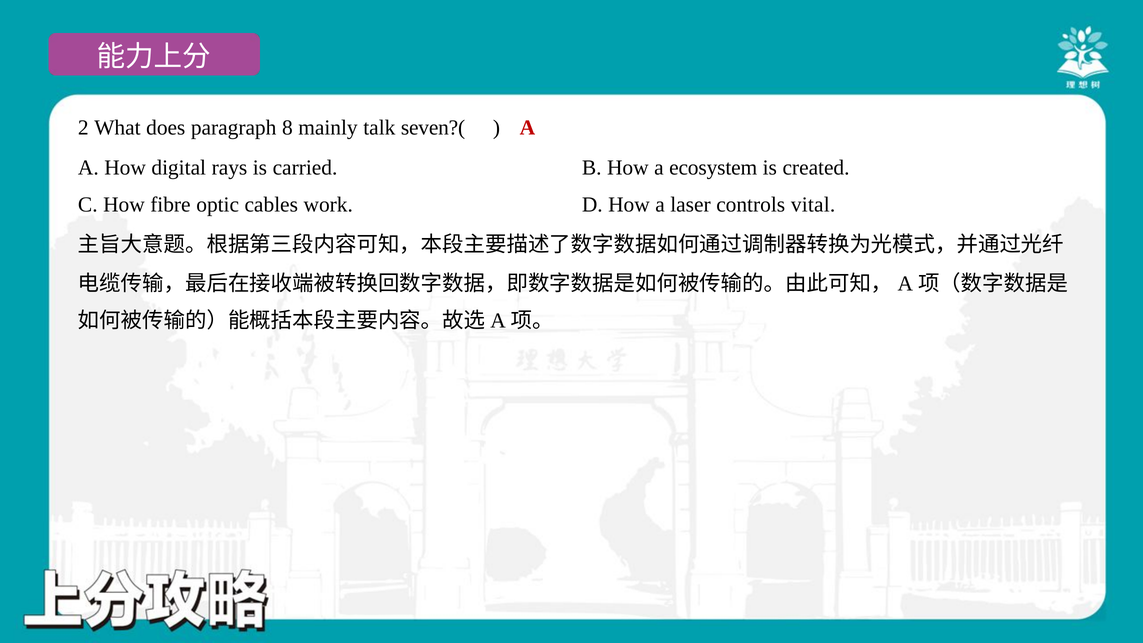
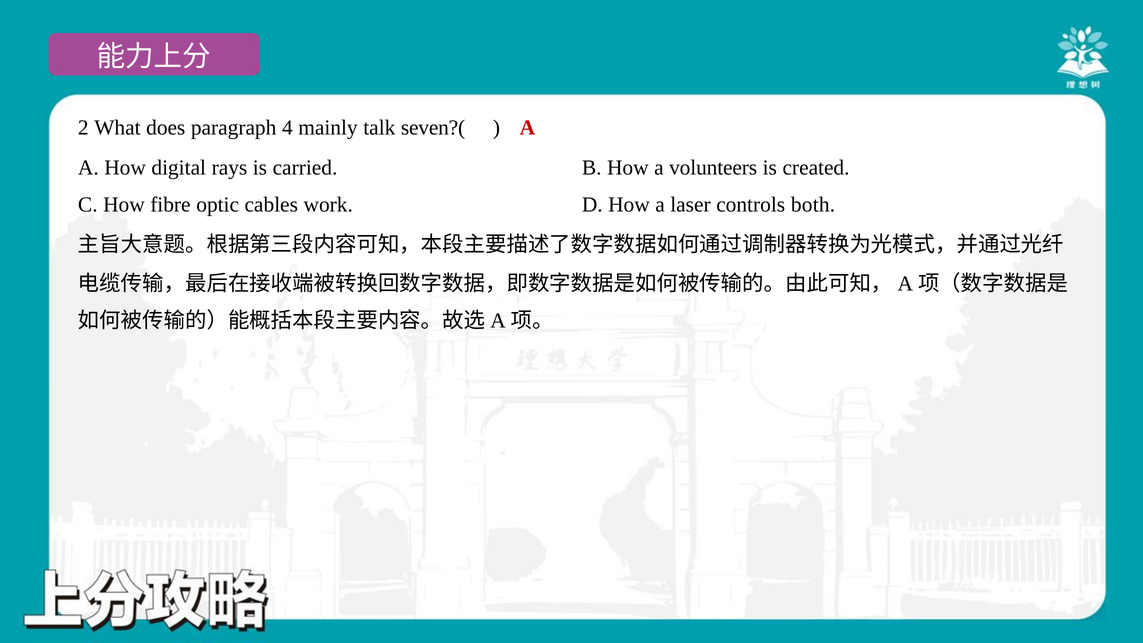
8: 8 -> 4
ecosystem: ecosystem -> volunteers
vital: vital -> both
